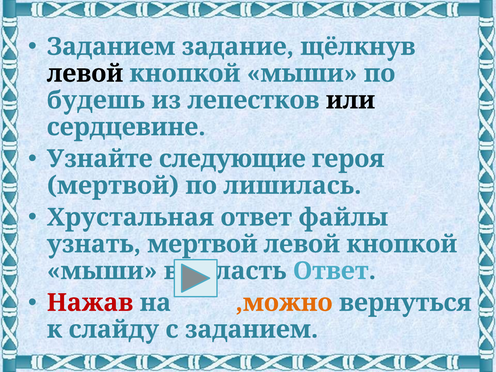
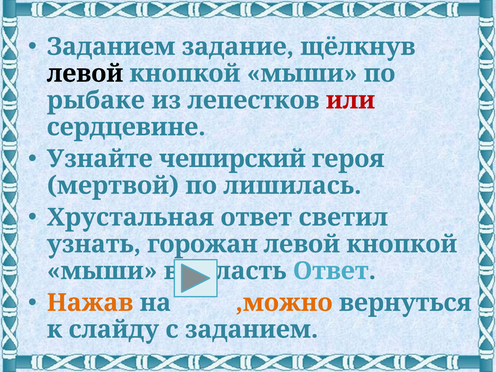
будешь: будешь -> рыбаке
или colour: black -> red
следующие: следующие -> чеширский
файлы: файлы -> светил
узнать мертвой: мертвой -> горожан
Нажав colour: red -> orange
